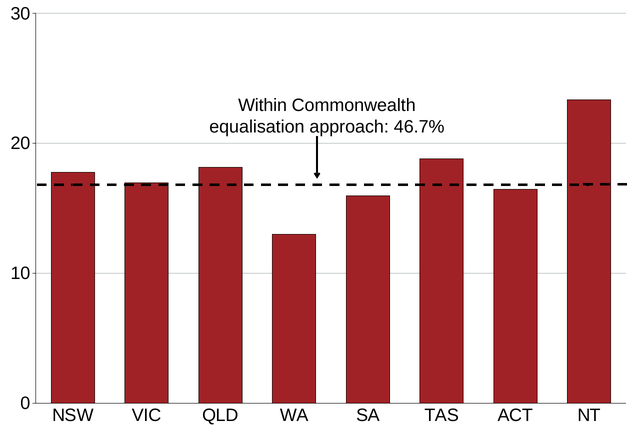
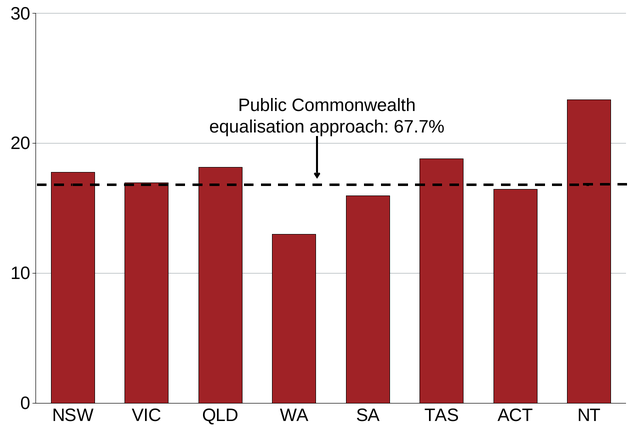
Within: Within -> Public
46.7%: 46.7% -> 67.7%
